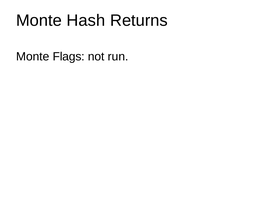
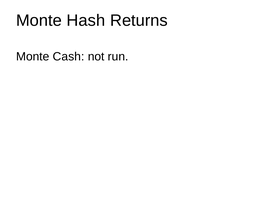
Flags: Flags -> Cash
